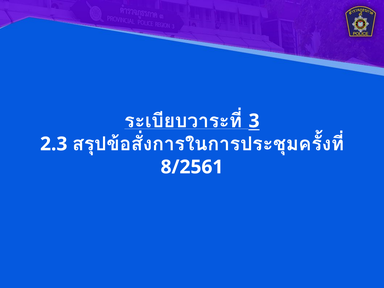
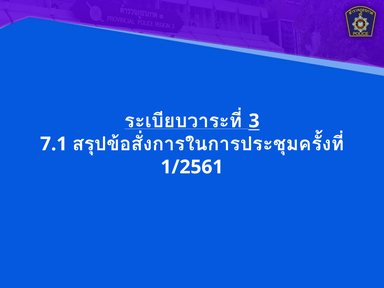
2.3: 2.3 -> 7.1
8/2561: 8/2561 -> 1/2561
